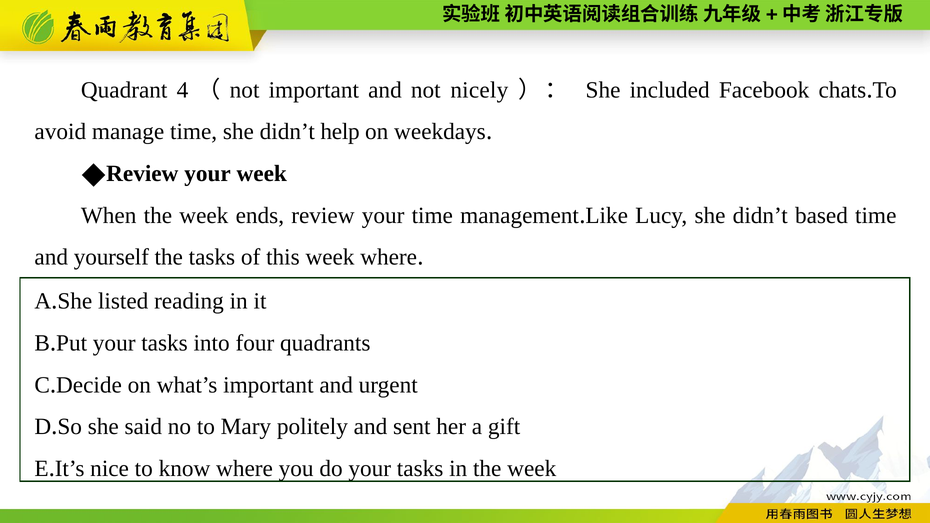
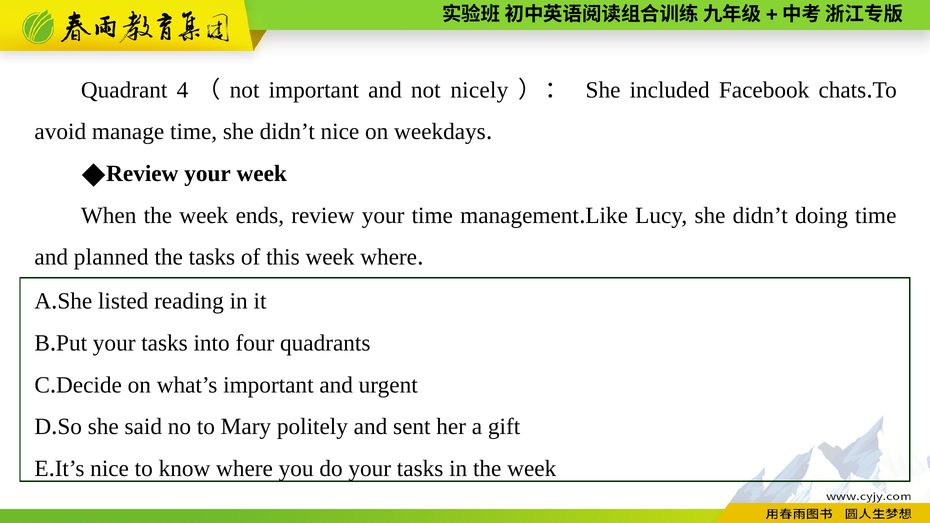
didn’t help: help -> nice
based: based -> doing
yourself: yourself -> planned
